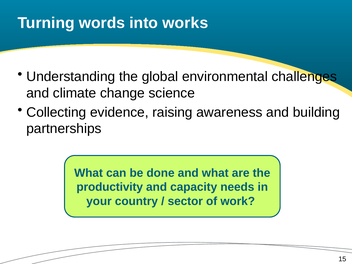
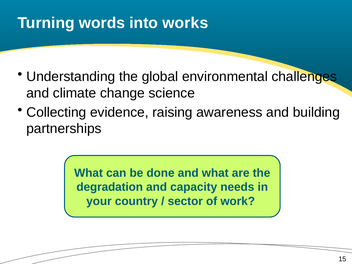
productivity: productivity -> degradation
